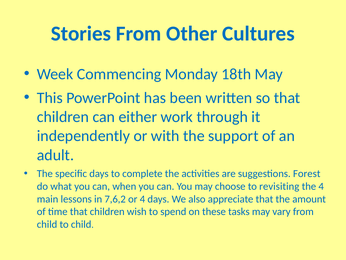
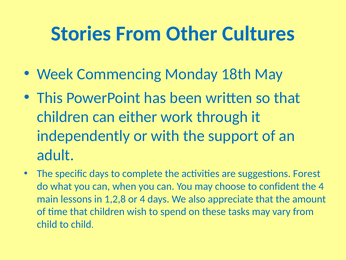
revisiting: revisiting -> confident
7,6,2: 7,6,2 -> 1,2,8
